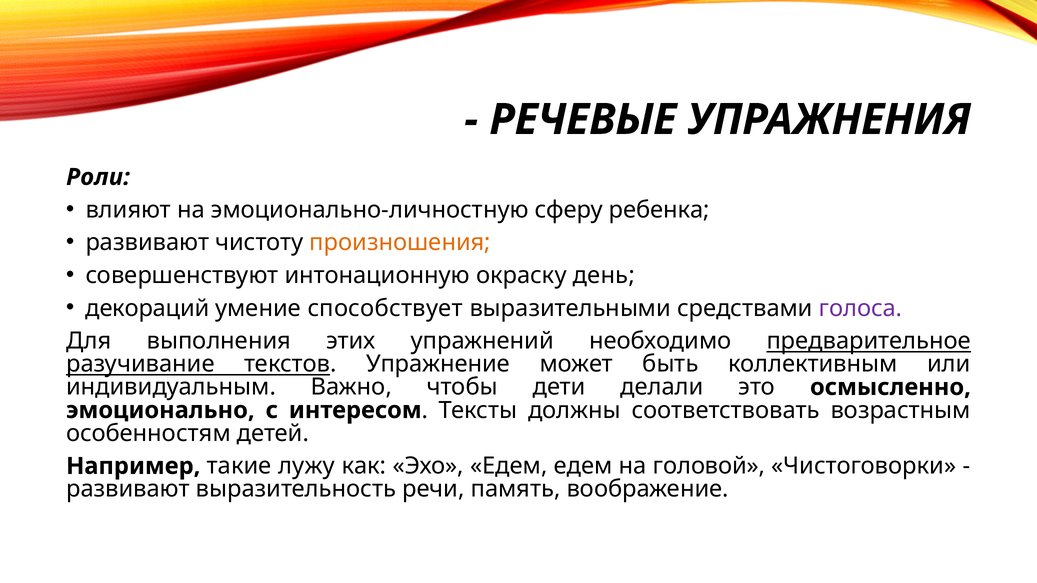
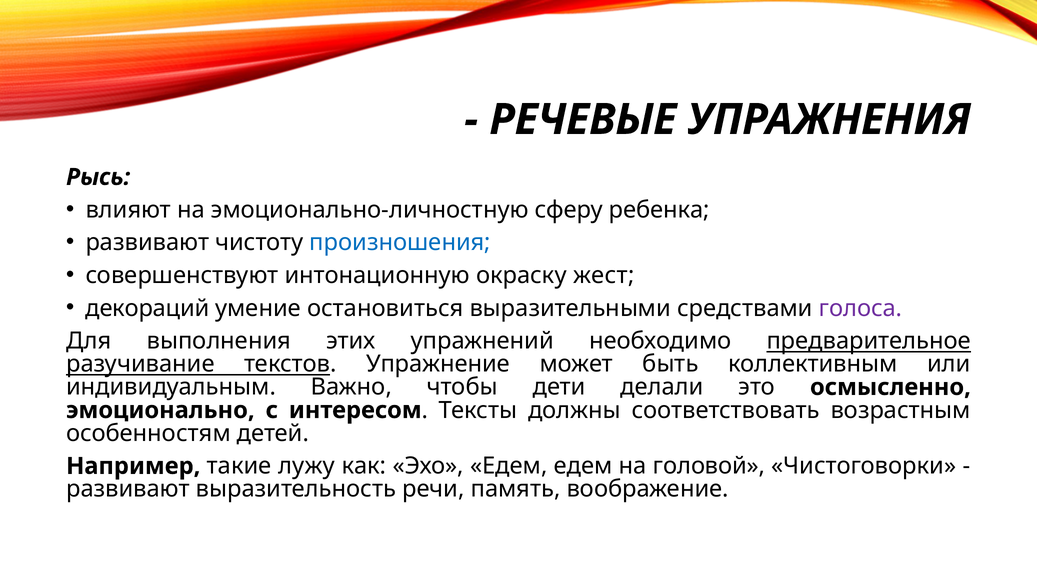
Роли: Роли -> Рысь
произношения colour: orange -> blue
день: день -> жест
способствует: способствует -> остановиться
